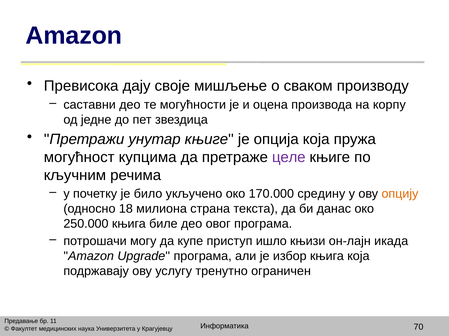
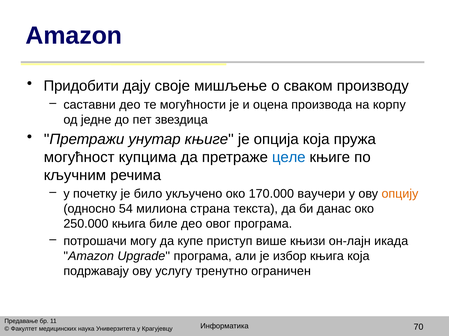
Превисока: Превисока -> Придобити
целе colour: purple -> blue
средину: средину -> ваучери
18: 18 -> 54
ишло: ишло -> више
